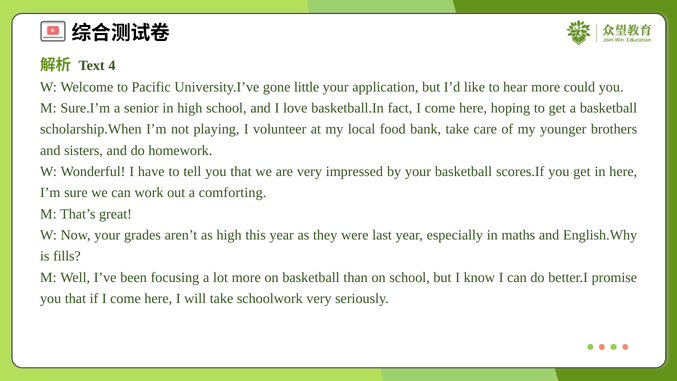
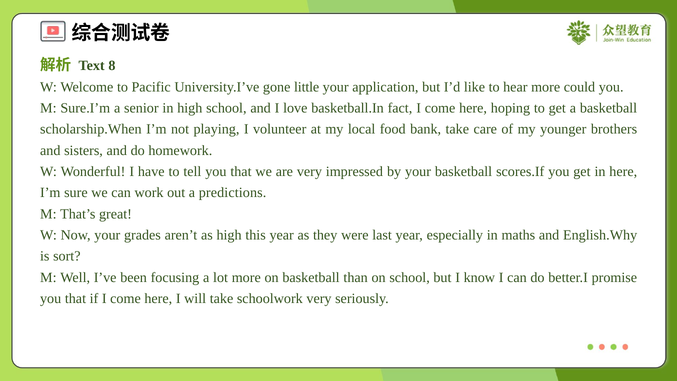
4: 4 -> 8
comforting: comforting -> predictions
fills: fills -> sort
